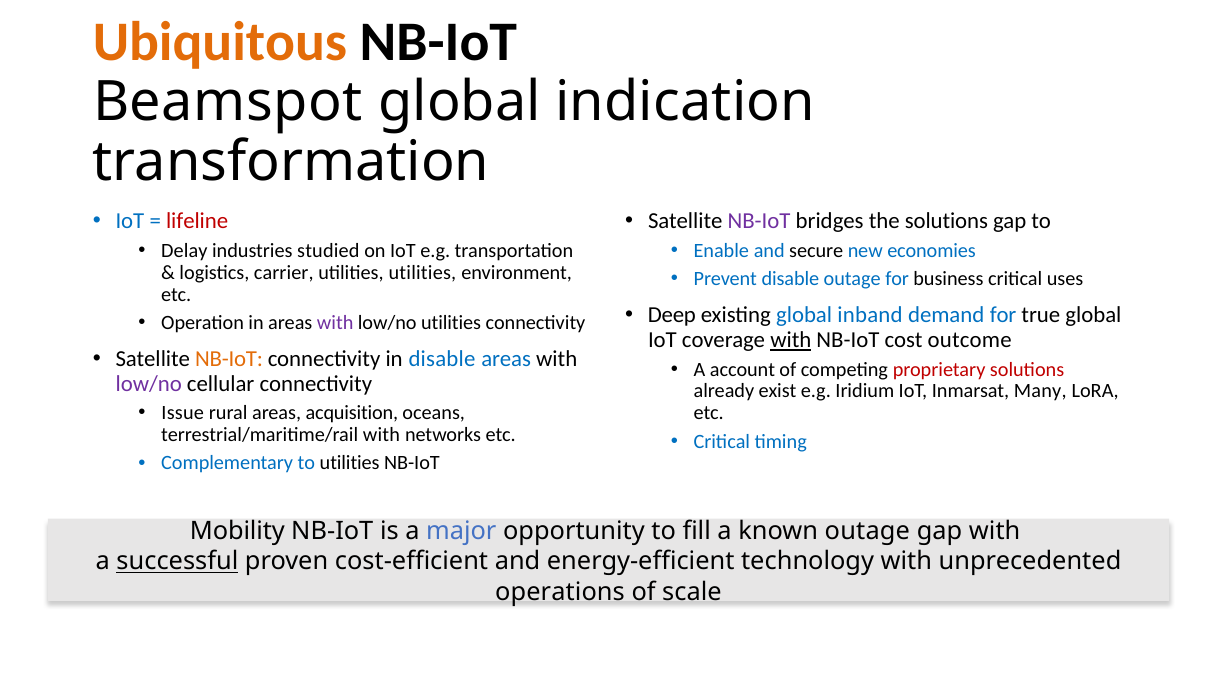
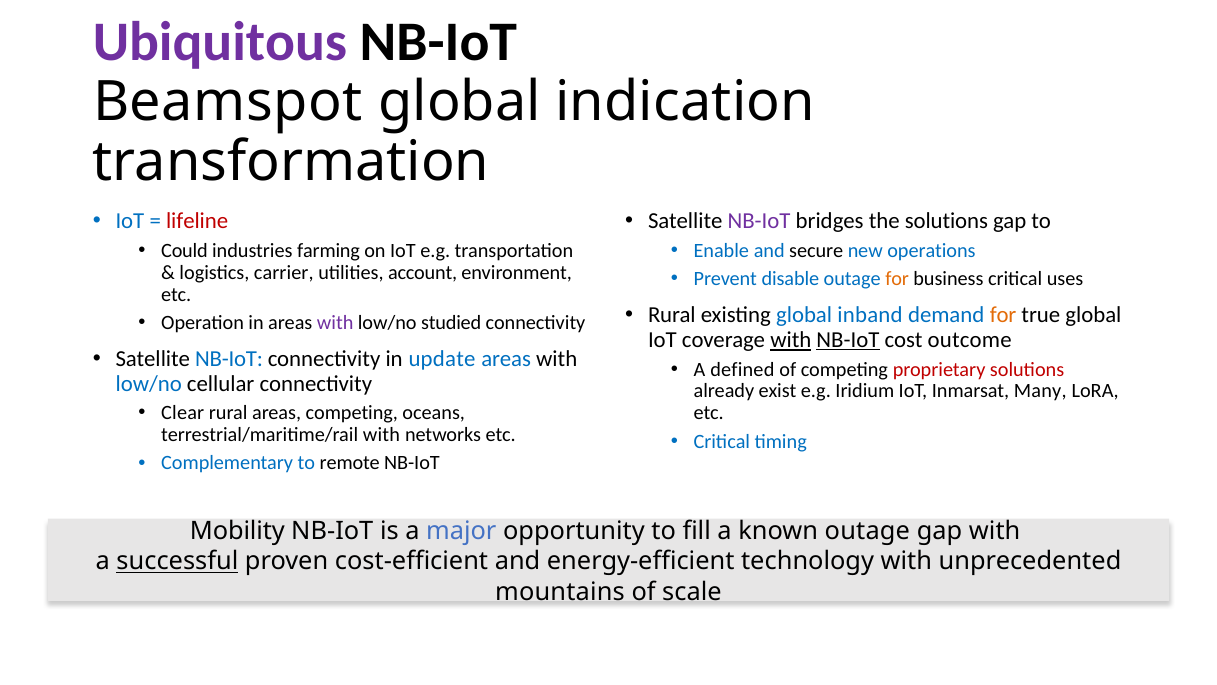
Ubiquitous colour: orange -> purple
Delay: Delay -> Could
studied: studied -> farming
economies: economies -> operations
utilities utilities: utilities -> account
for at (897, 279) colour: blue -> orange
Deep at (672, 315): Deep -> Rural
for at (1003, 315) colour: blue -> orange
low/no utilities: utilities -> studied
NB-IoT at (848, 339) underline: none -> present
NB-IoT at (229, 359) colour: orange -> blue
in disable: disable -> update
account: account -> defined
low/no at (149, 383) colour: purple -> blue
Issue: Issue -> Clear
areas acquisition: acquisition -> competing
to utilities: utilities -> remote
operations: operations -> mountains
